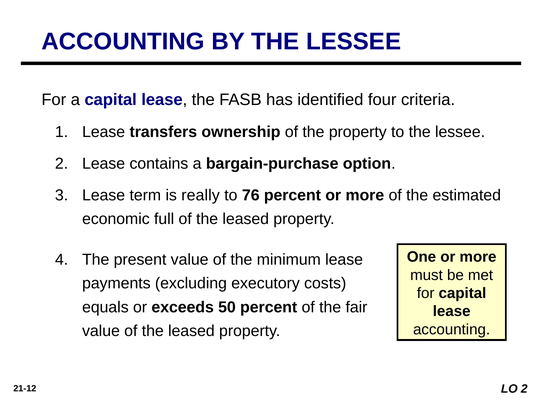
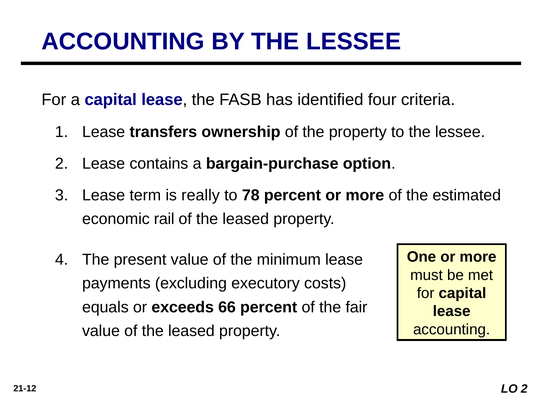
76: 76 -> 78
full: full -> rail
50: 50 -> 66
